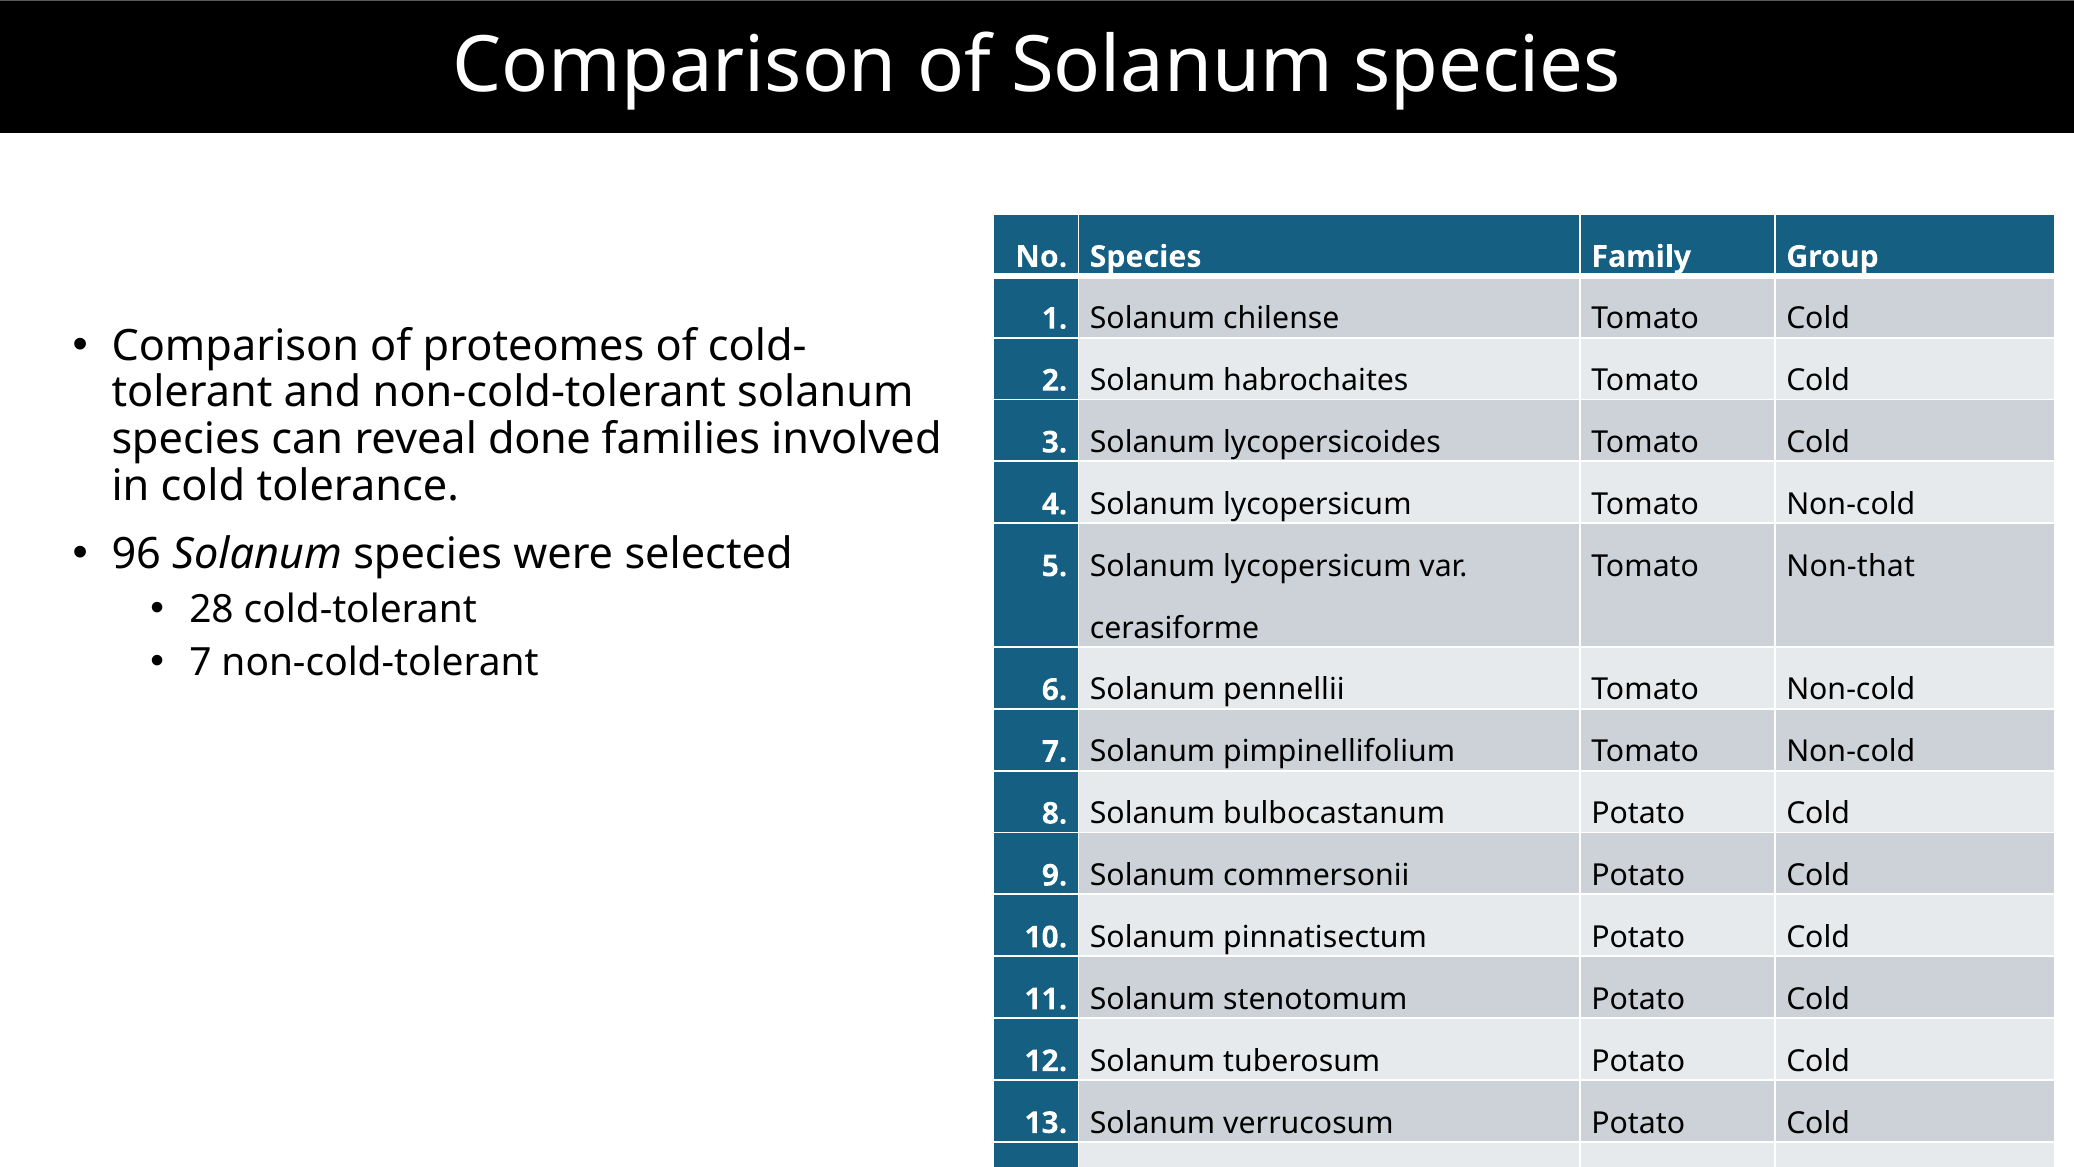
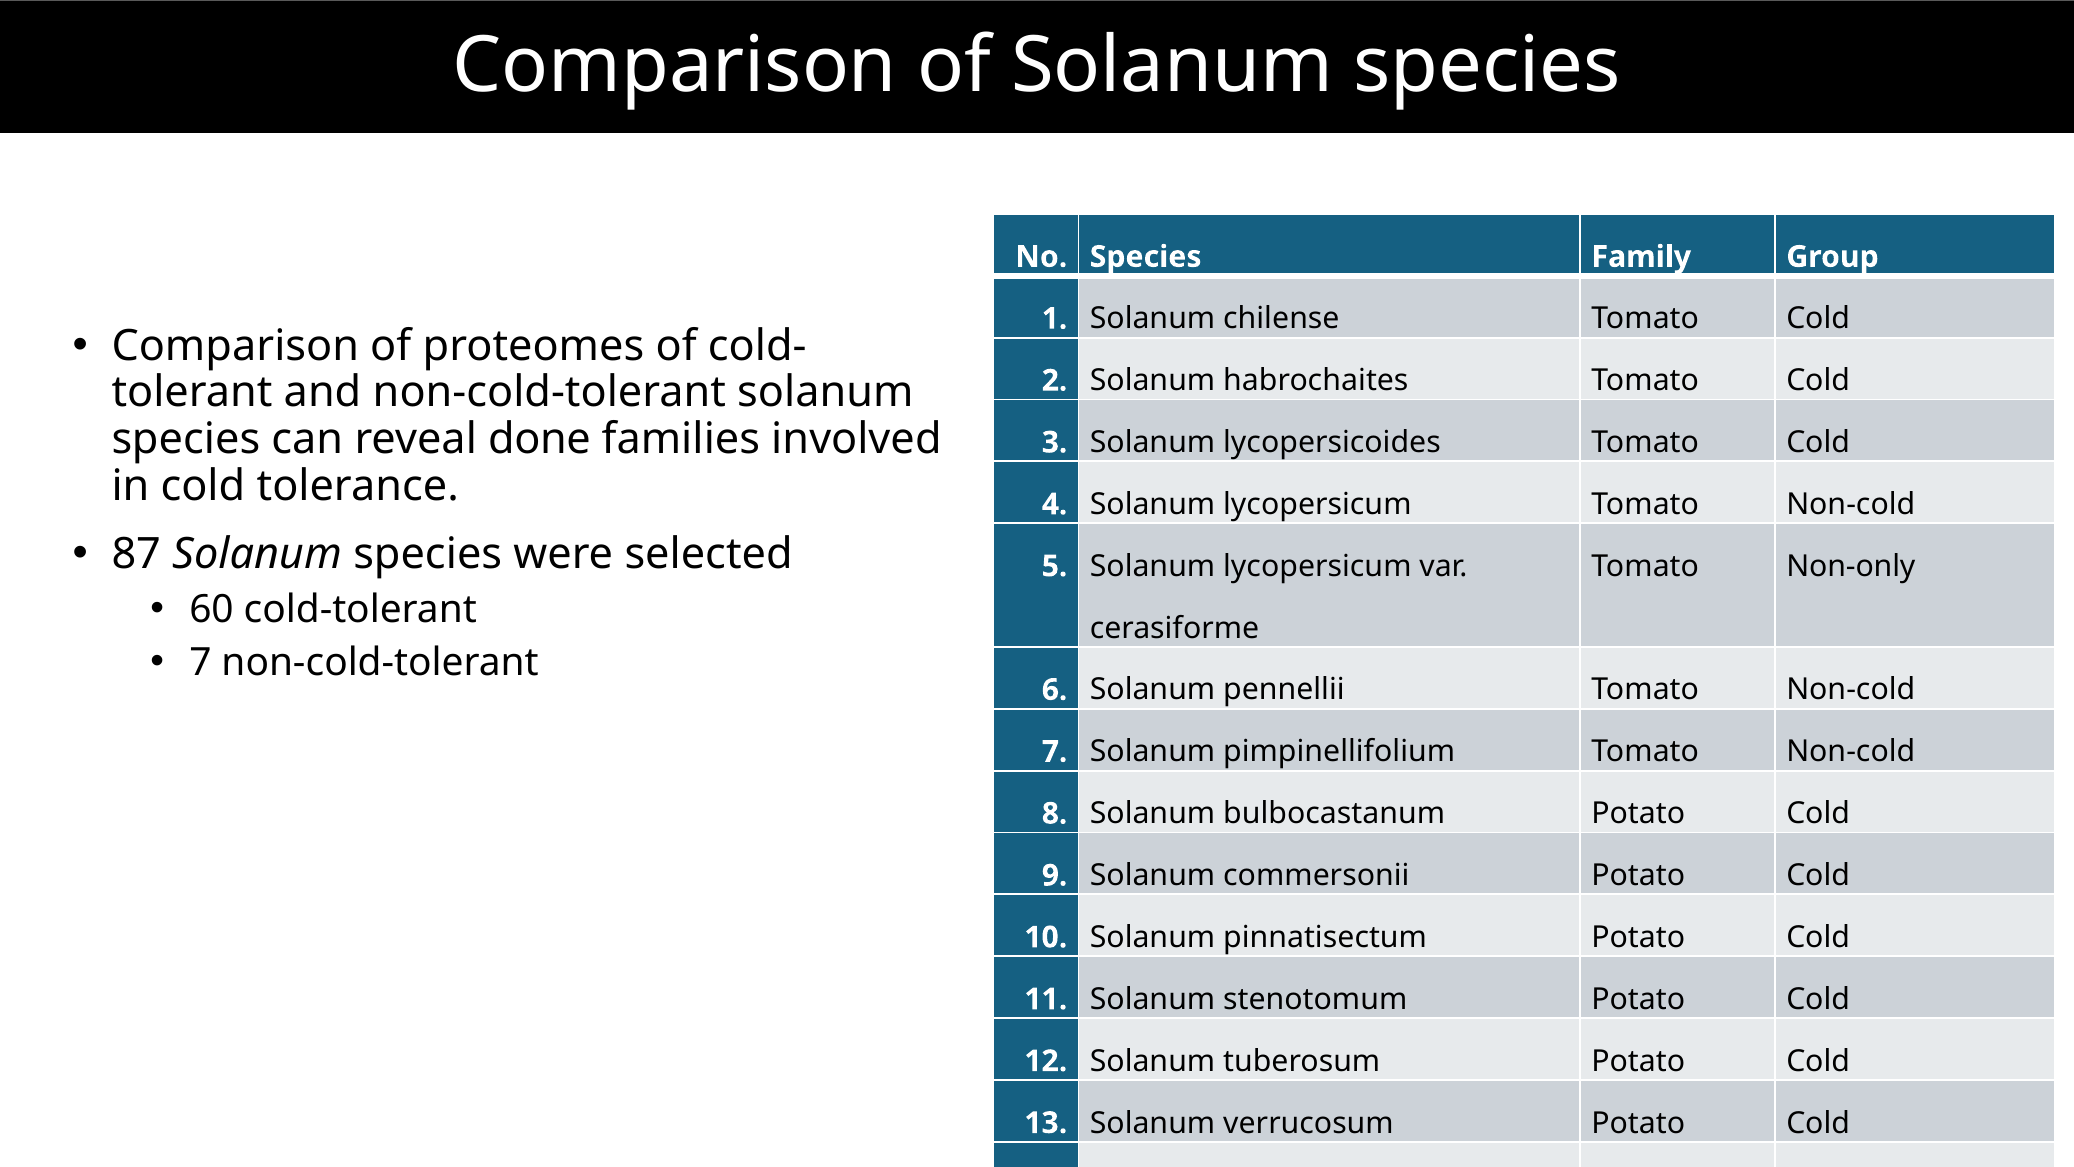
96: 96 -> 87
Non-that: Non-that -> Non-only
28: 28 -> 60
